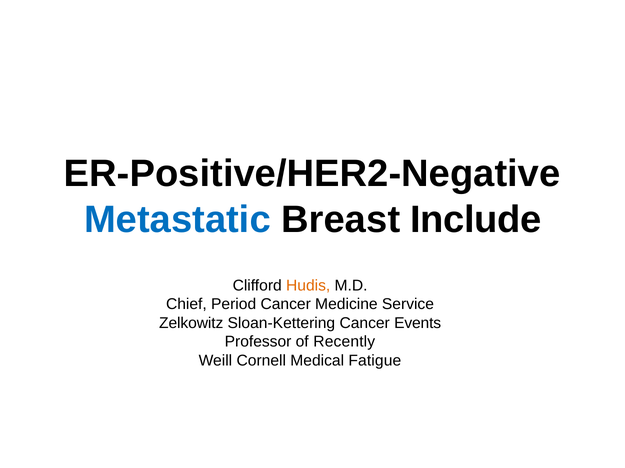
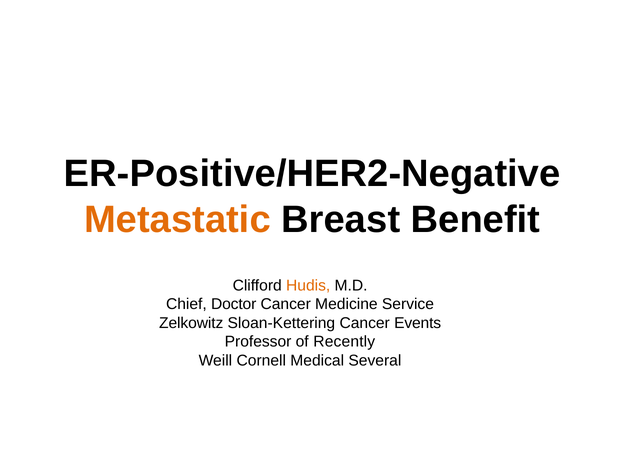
Metastatic colour: blue -> orange
Include: Include -> Benefit
Period: Period -> Doctor
Fatigue: Fatigue -> Several
